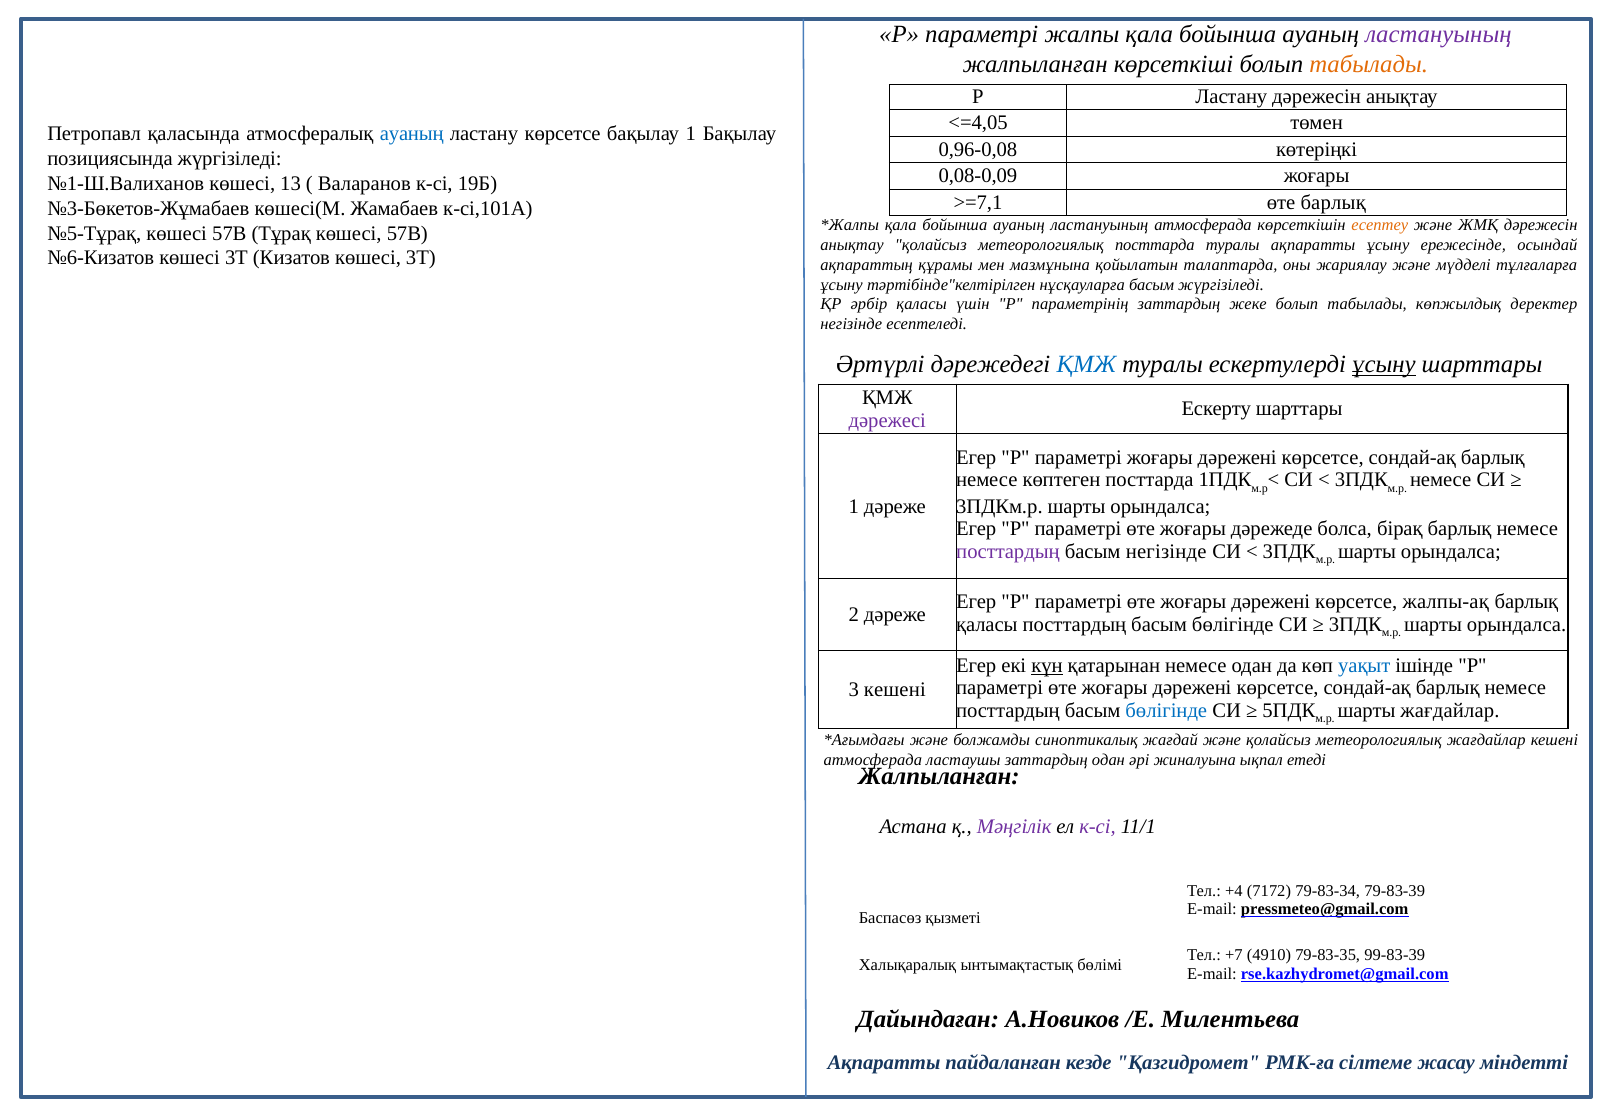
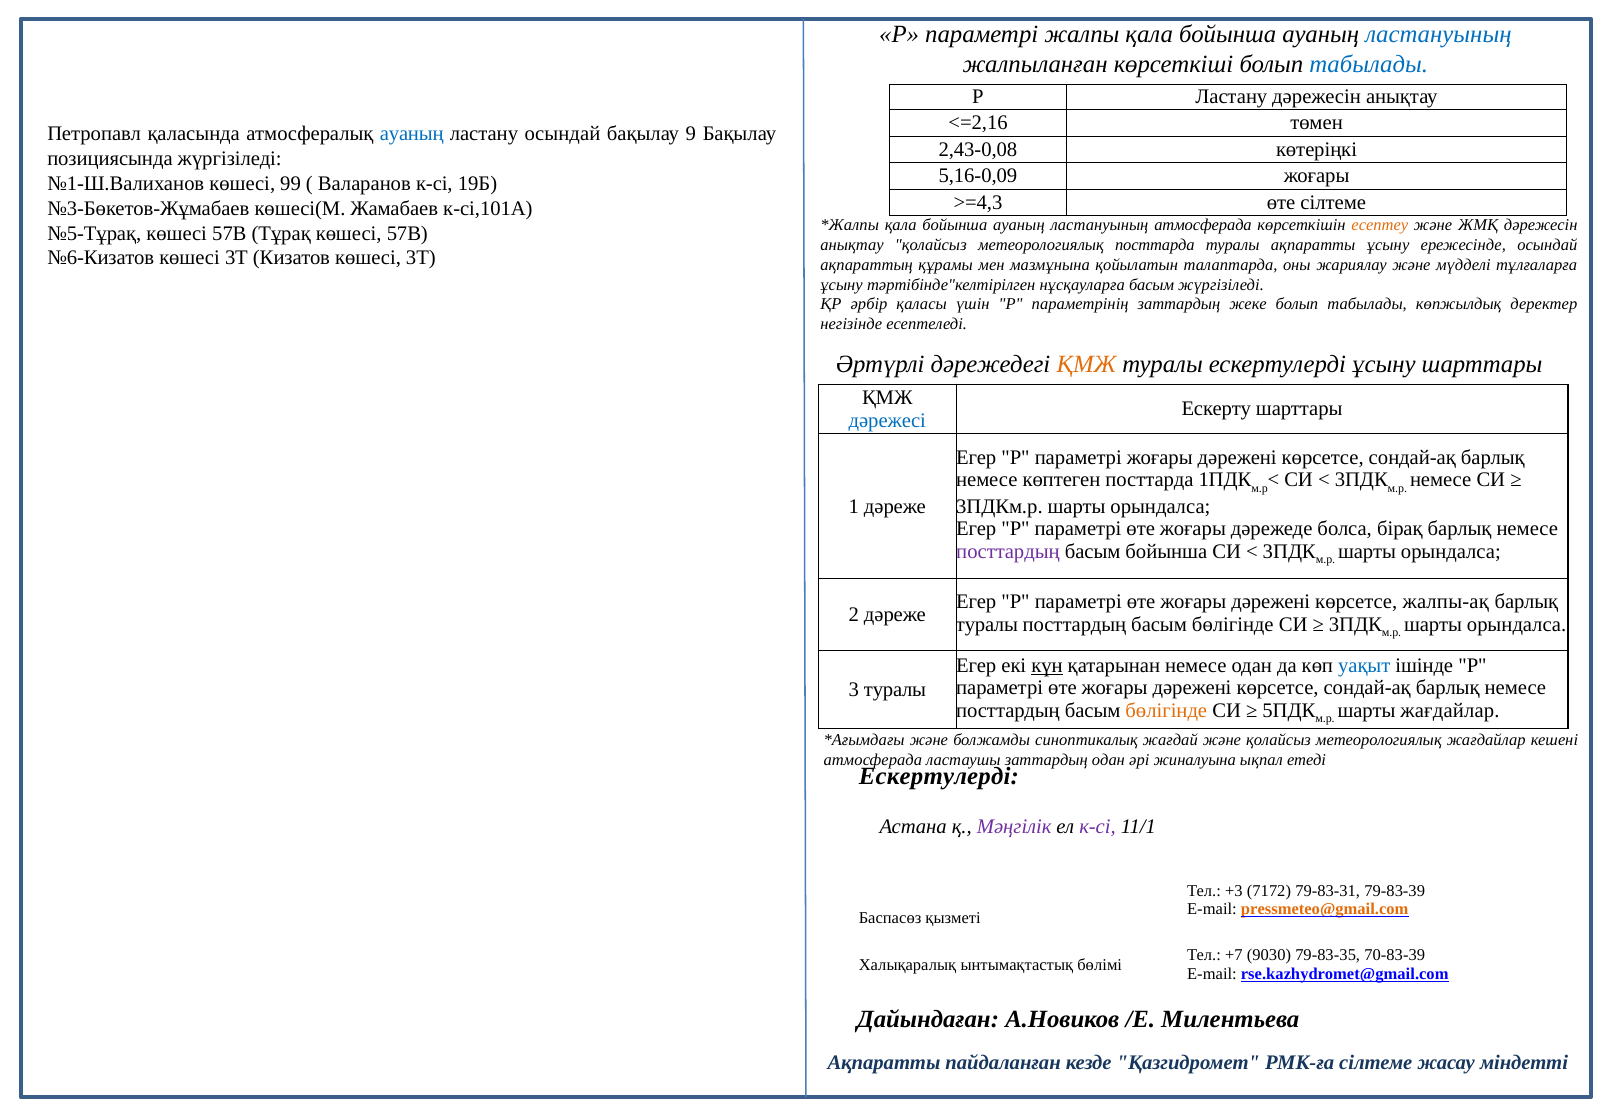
ластануының at (1439, 35) colour: purple -> blue
табылады at (1369, 64) colour: orange -> blue
<=4,05: <=4,05 -> <=2,16
ластану көрсетсе: көрсетсе -> осындай
бақылау 1: 1 -> 9
0,96-0,08: 0,96-0,08 -> 2,43-0,08
0,08-0,09: 0,08-0,09 -> 5,16-0,09
13: 13 -> 99
>=7,1: >=7,1 -> >=4,3
өте барлық: барлық -> сілтеме
ҚМЖ at (1086, 365) colour: blue -> orange
ұсыну at (1384, 365) underline: present -> none
дәрежесі colour: purple -> blue
басым негізінде: негізінде -> бойынша
қаласы at (987, 624): қаласы -> туралы
3 кешені: кешені -> туралы
бөлігінде at (1166, 711) colour: blue -> orange
Жалпыланған at (939, 777): Жалпыланған -> Ескертулерді
+4: +4 -> +3
79-83-34: 79-83-34 -> 79-83-31
pressmeteo@gmail.com colour: black -> orange
4910: 4910 -> 9030
99-83-39: 99-83-39 -> 70-83-39
